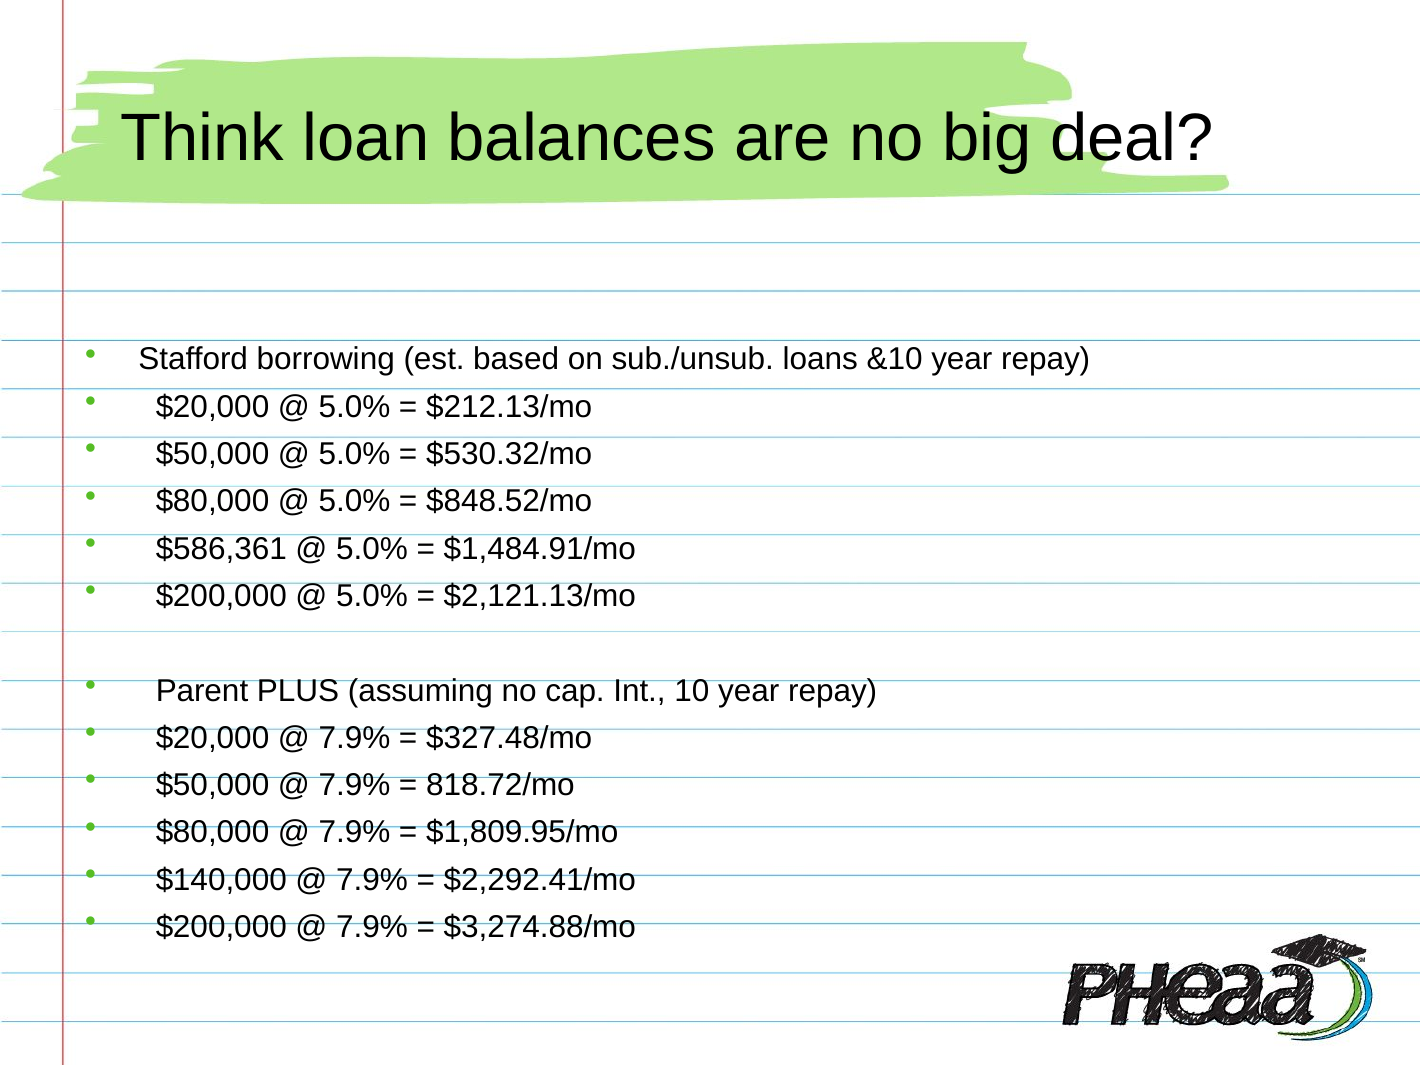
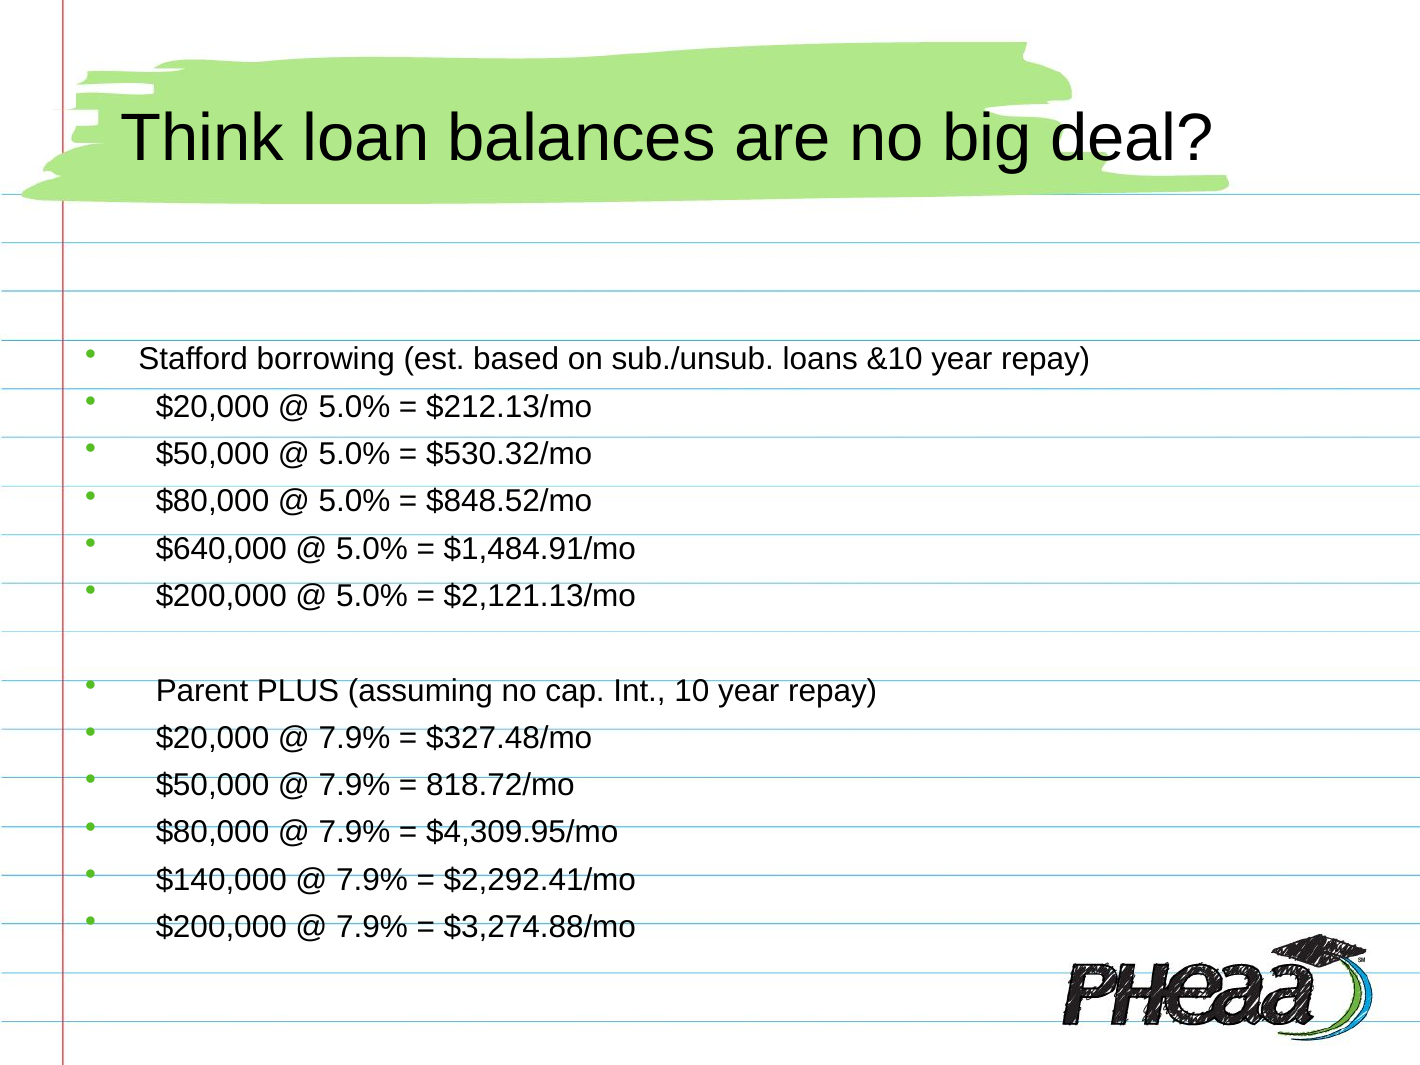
$586,361: $586,361 -> $640,000
$1,809.95/mo: $1,809.95/mo -> $4,309.95/mo
